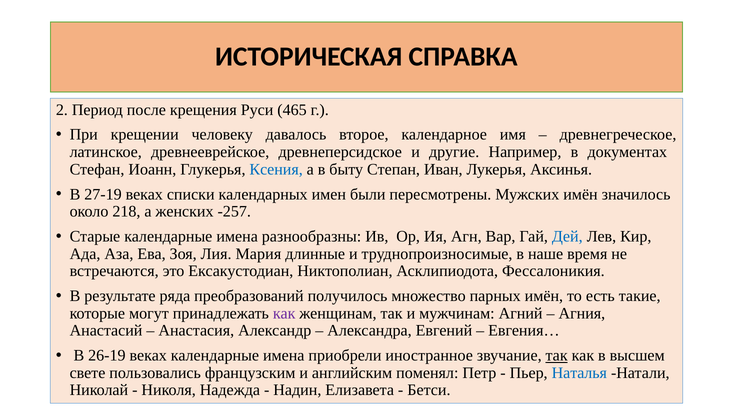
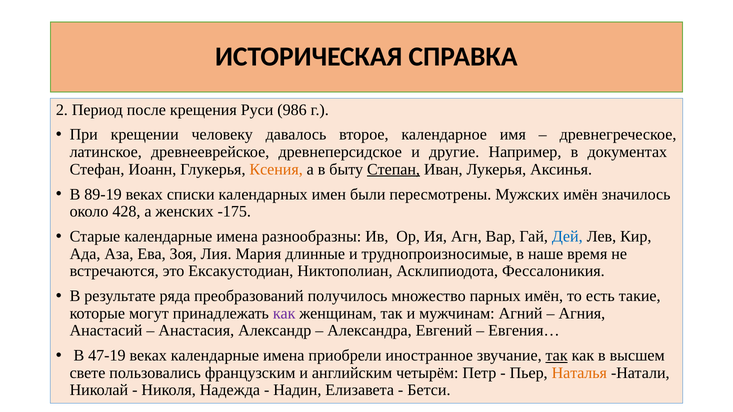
465: 465 -> 986
Ксения colour: blue -> orange
Степан underline: none -> present
27-19: 27-19 -> 89-19
218: 218 -> 428
-257: -257 -> -175
26-19: 26-19 -> 47-19
поменял: поменял -> четырём
Наталья colour: blue -> orange
